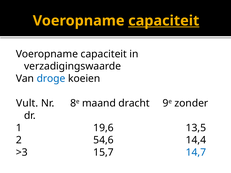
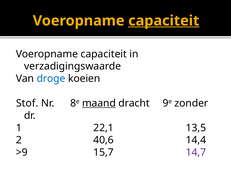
Vult: Vult -> Stof
maand underline: none -> present
19,6: 19,6 -> 22,1
54,6: 54,6 -> 40,6
>3: >3 -> >9
14,7 colour: blue -> purple
